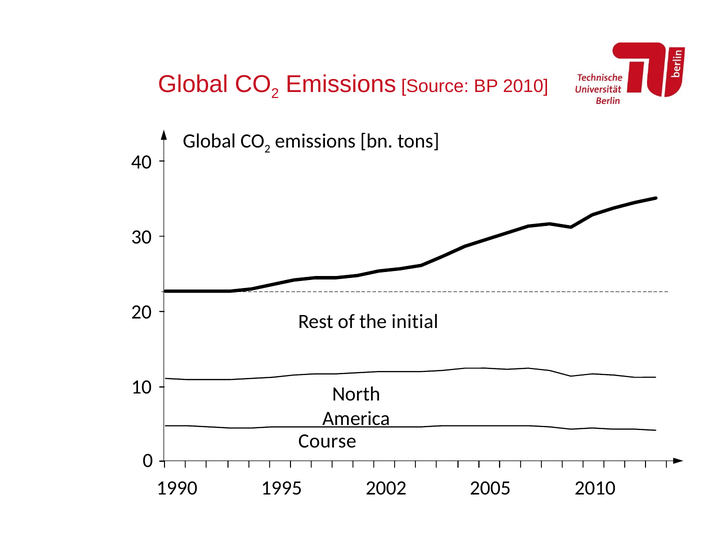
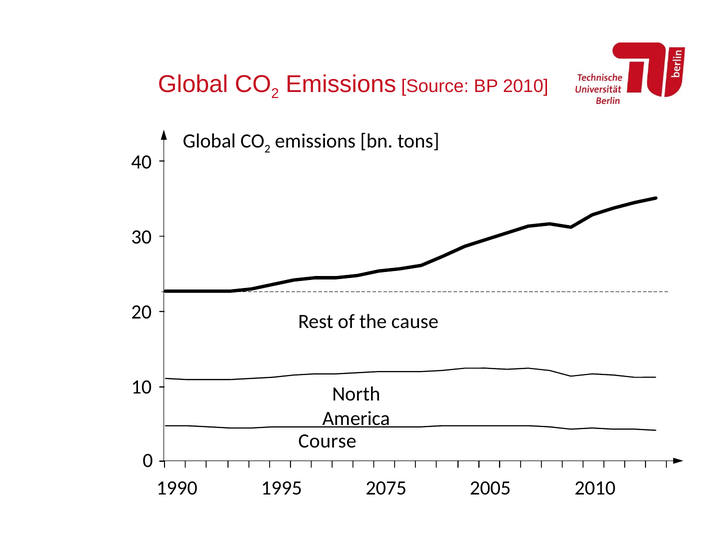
initial: initial -> cause
2002: 2002 -> 2075
